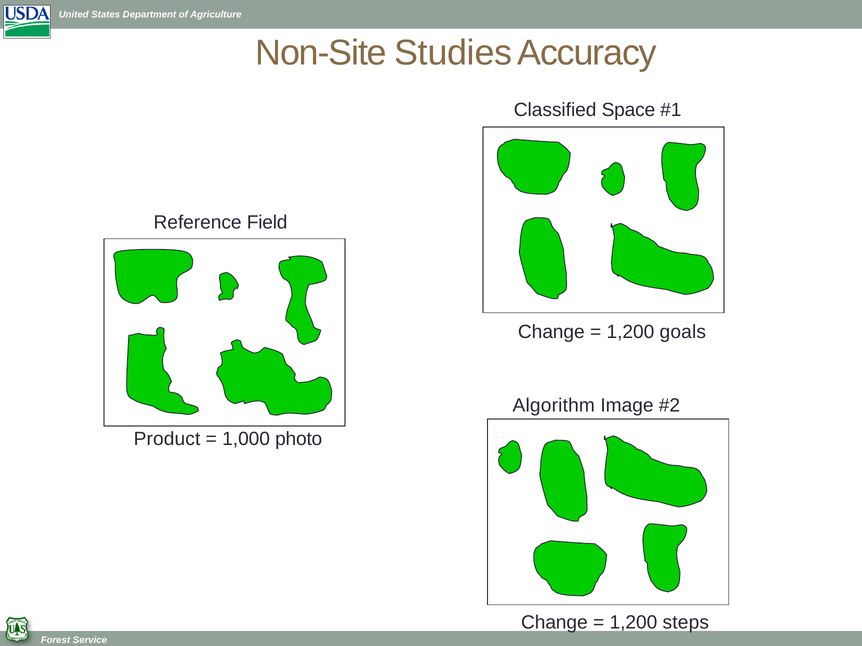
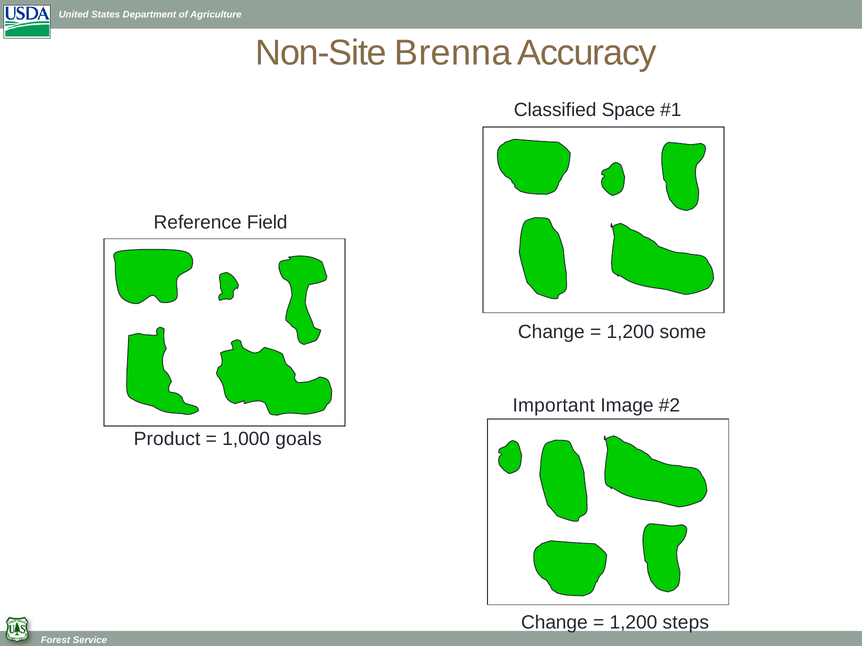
Studies: Studies -> Brenna
goals: goals -> some
Algorithm: Algorithm -> Important
photo: photo -> goals
